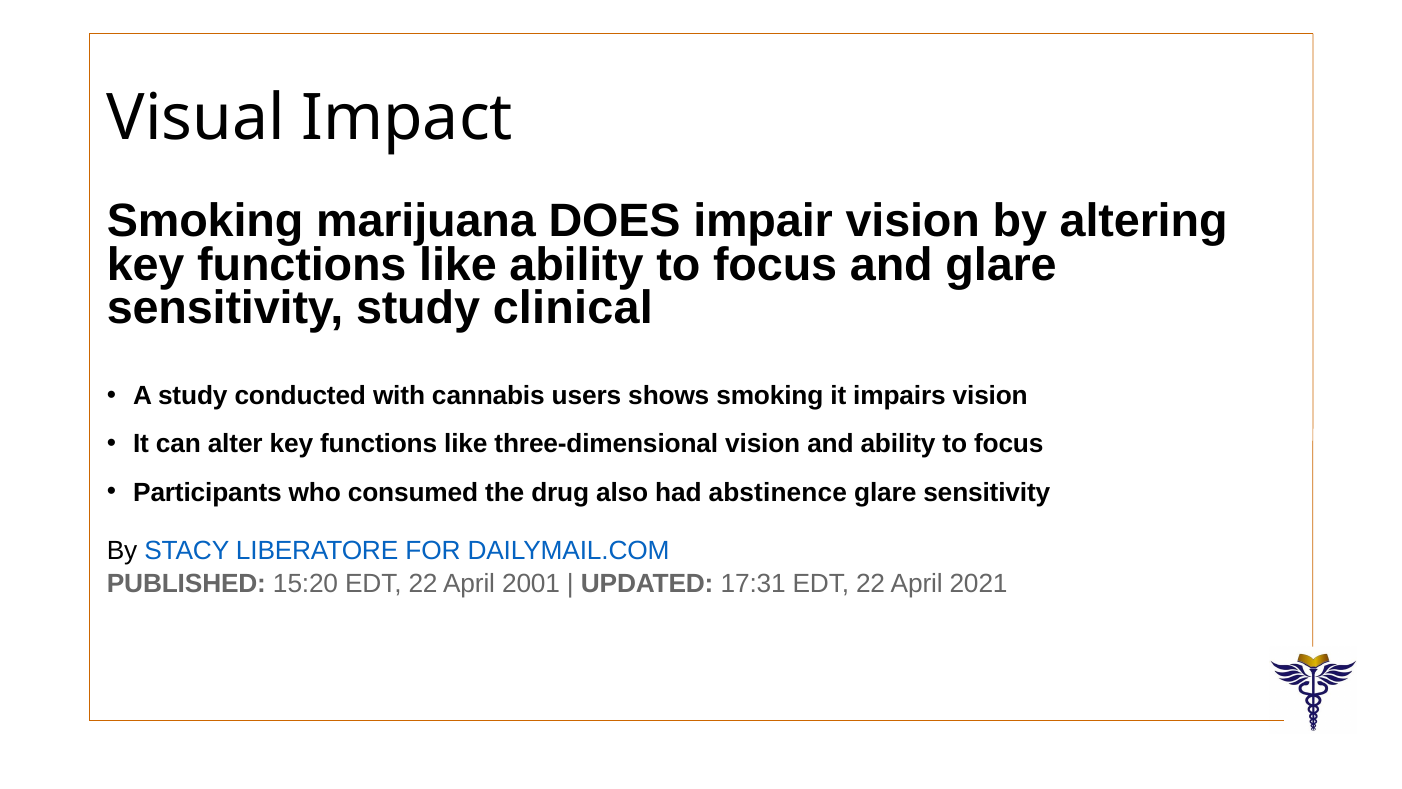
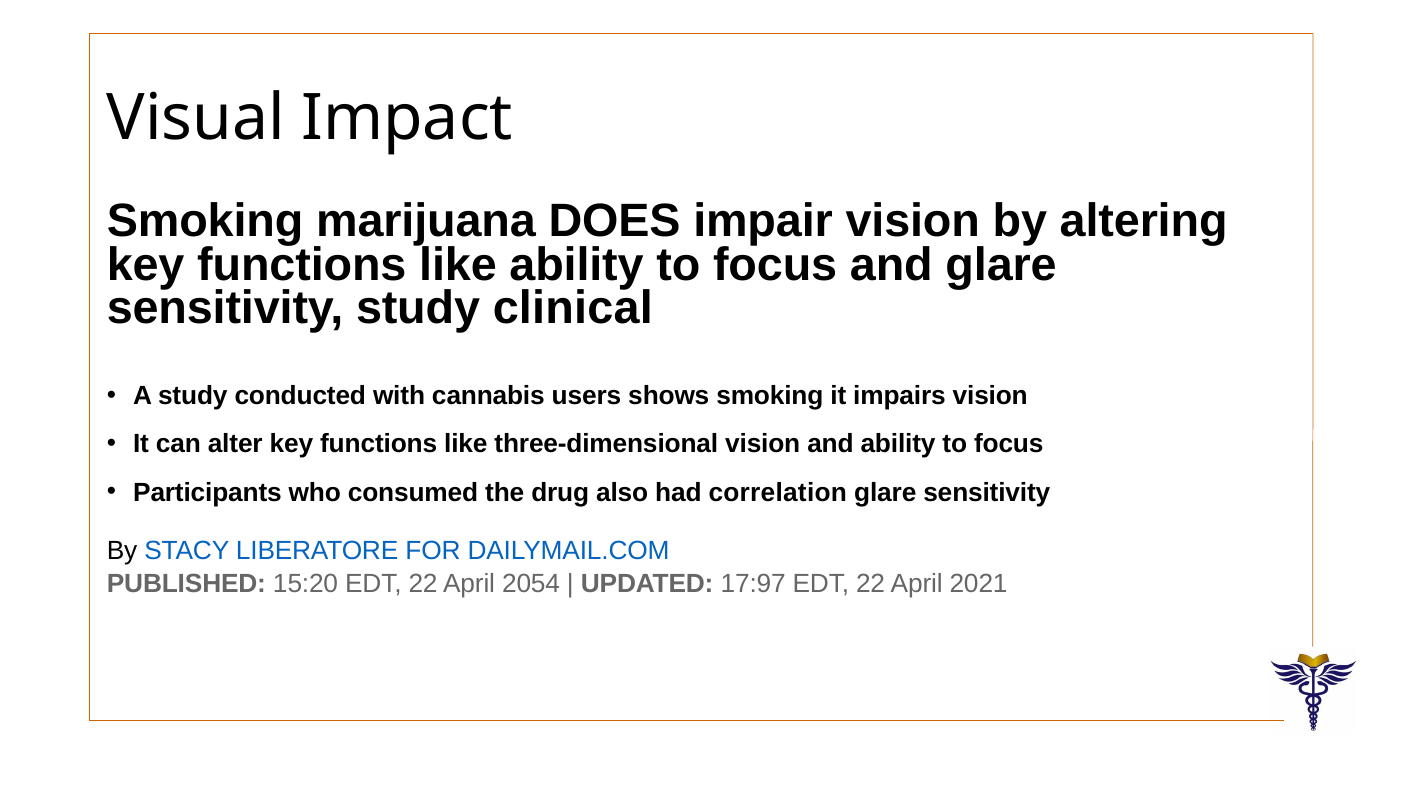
abstinence: abstinence -> correlation
2001: 2001 -> 2054
17:31: 17:31 -> 17:97
